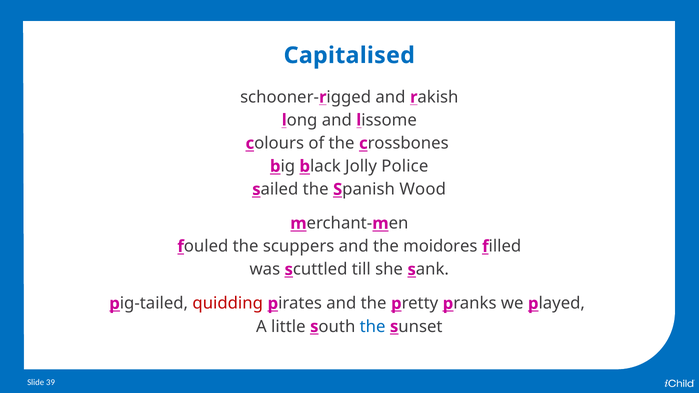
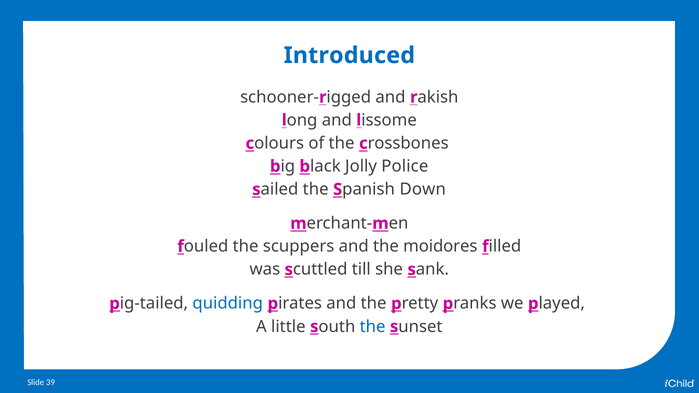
Capitalised: Capitalised -> Introduced
Wood: Wood -> Down
quidding colour: red -> blue
